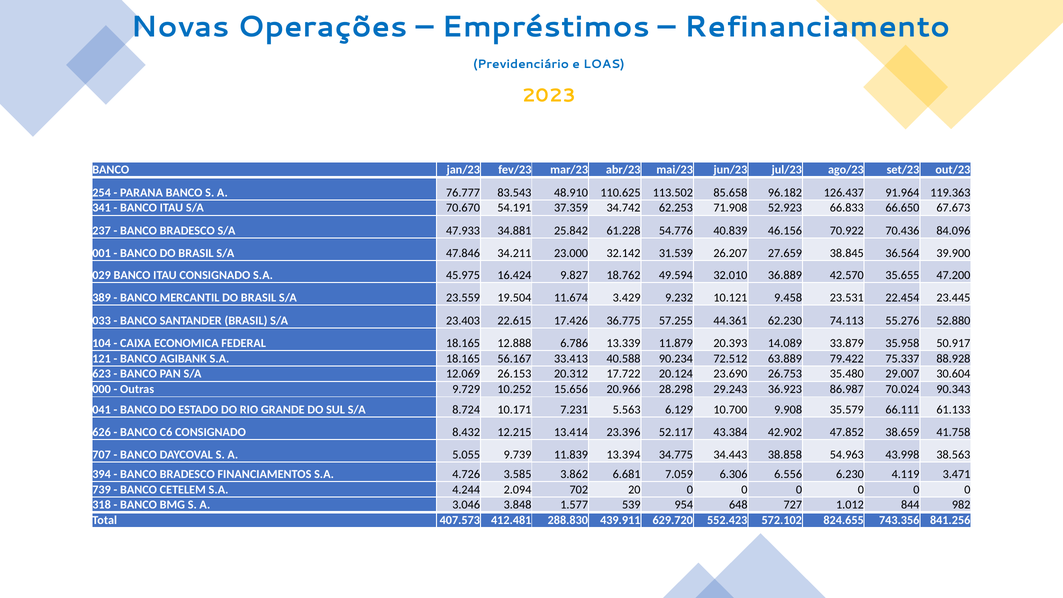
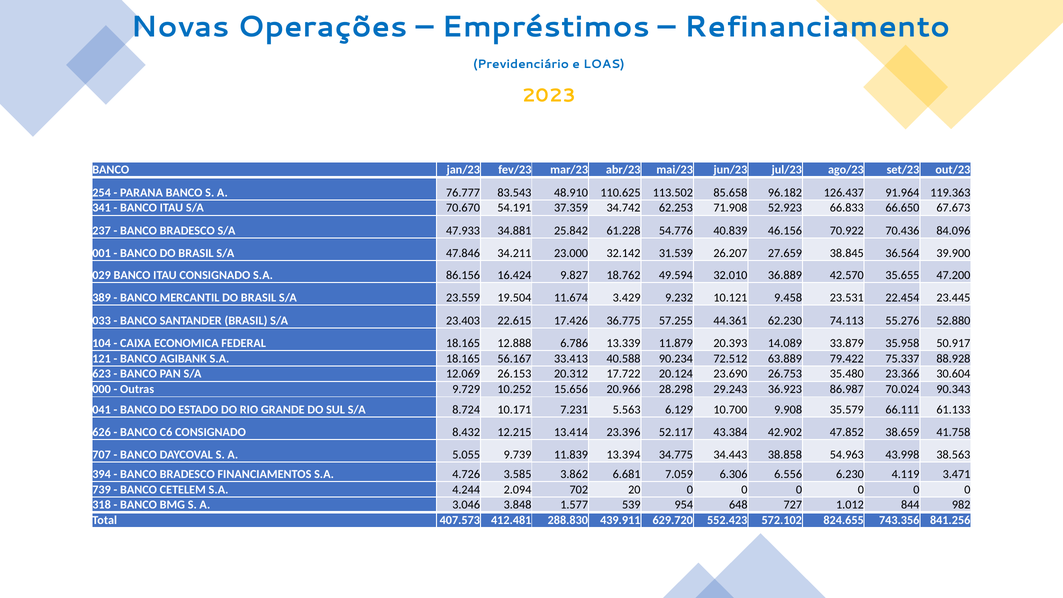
45.975: 45.975 -> 86.156
29.007: 29.007 -> 23.366
